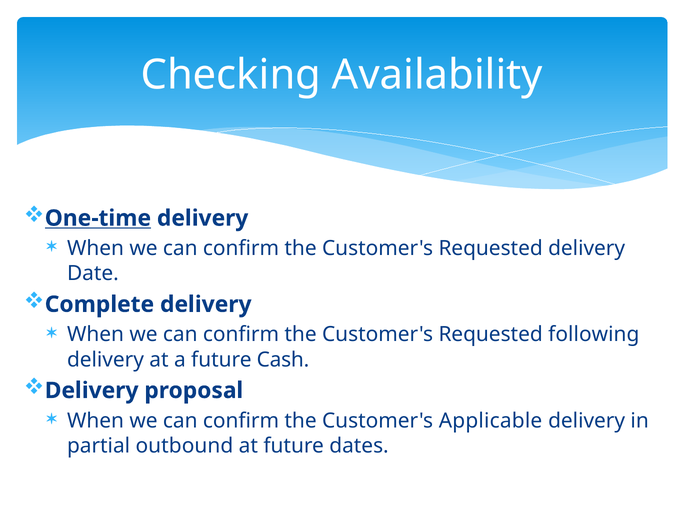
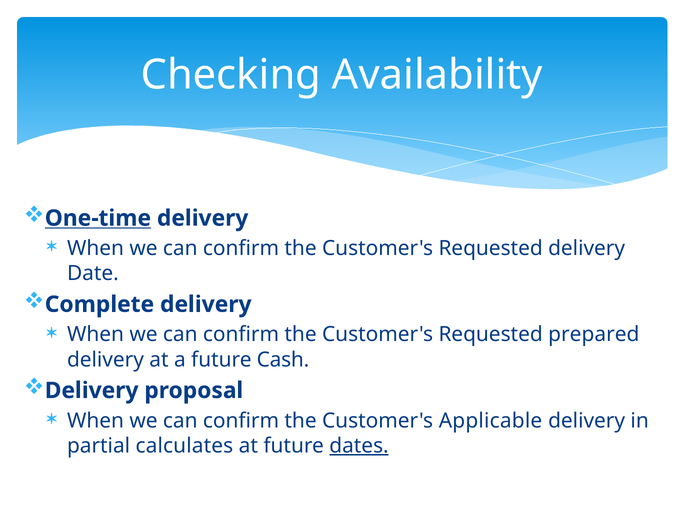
following: following -> prepared
outbound: outbound -> calculates
dates underline: none -> present
